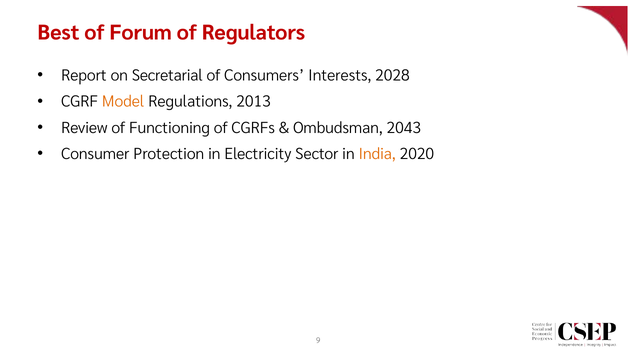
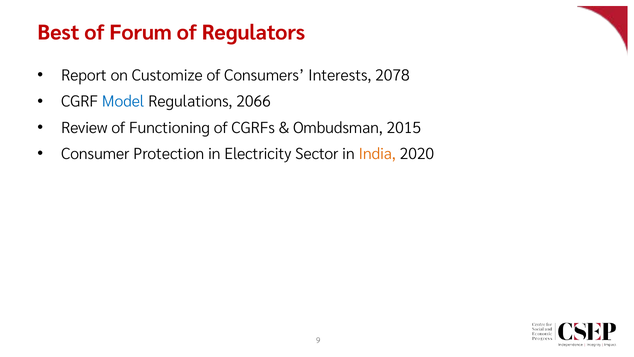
Secretarial: Secretarial -> Customize
2028: 2028 -> 2078
Model colour: orange -> blue
2013: 2013 -> 2066
2043: 2043 -> 2015
